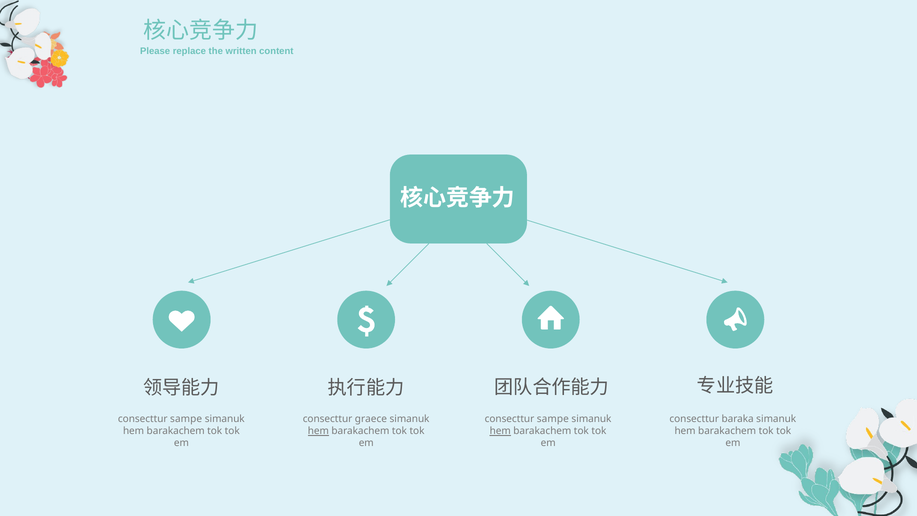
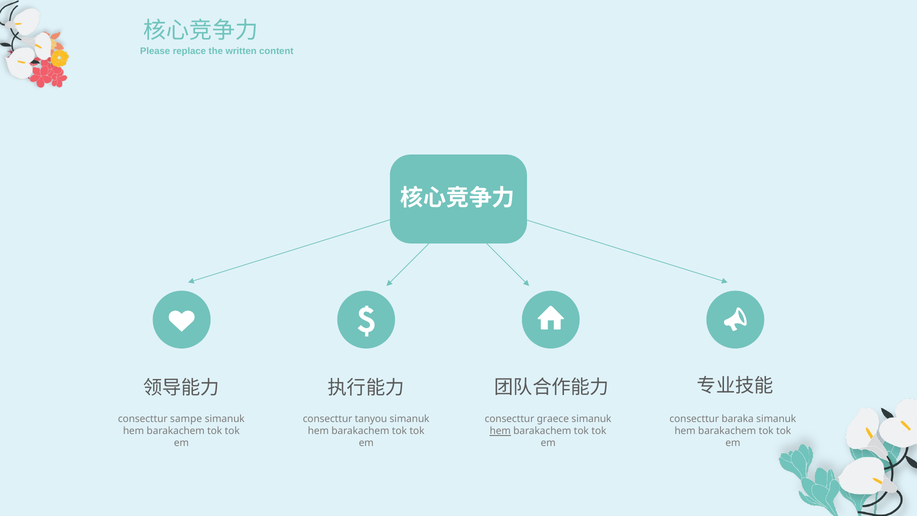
graece: graece -> tanyou
sampe at (553, 419): sampe -> graece
hem at (318, 431) underline: present -> none
